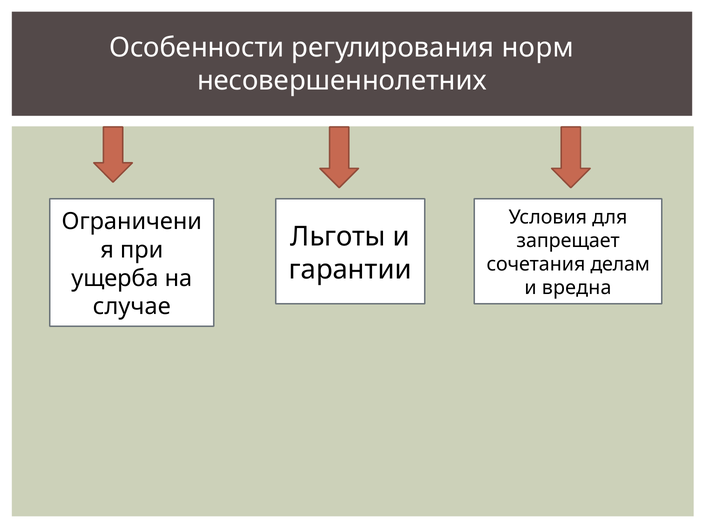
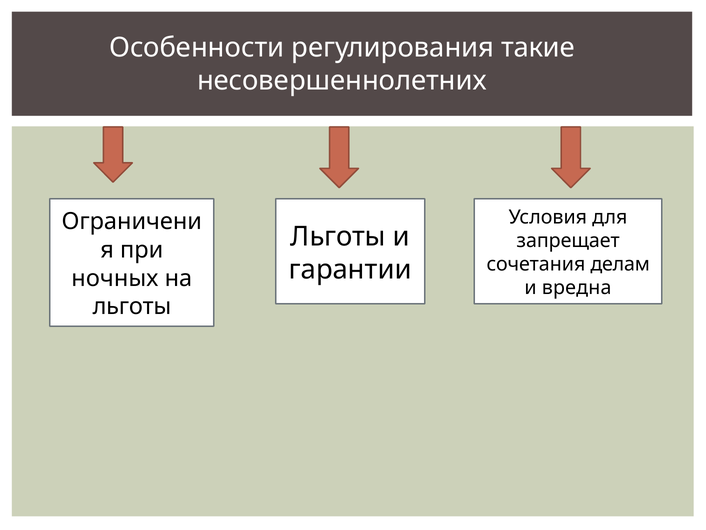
норм: норм -> такие
ущерба: ущерба -> ночных
случае at (132, 306): случае -> льготы
